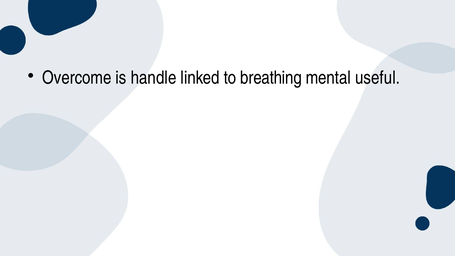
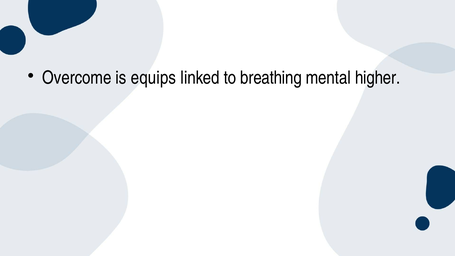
handle: handle -> equips
useful: useful -> higher
